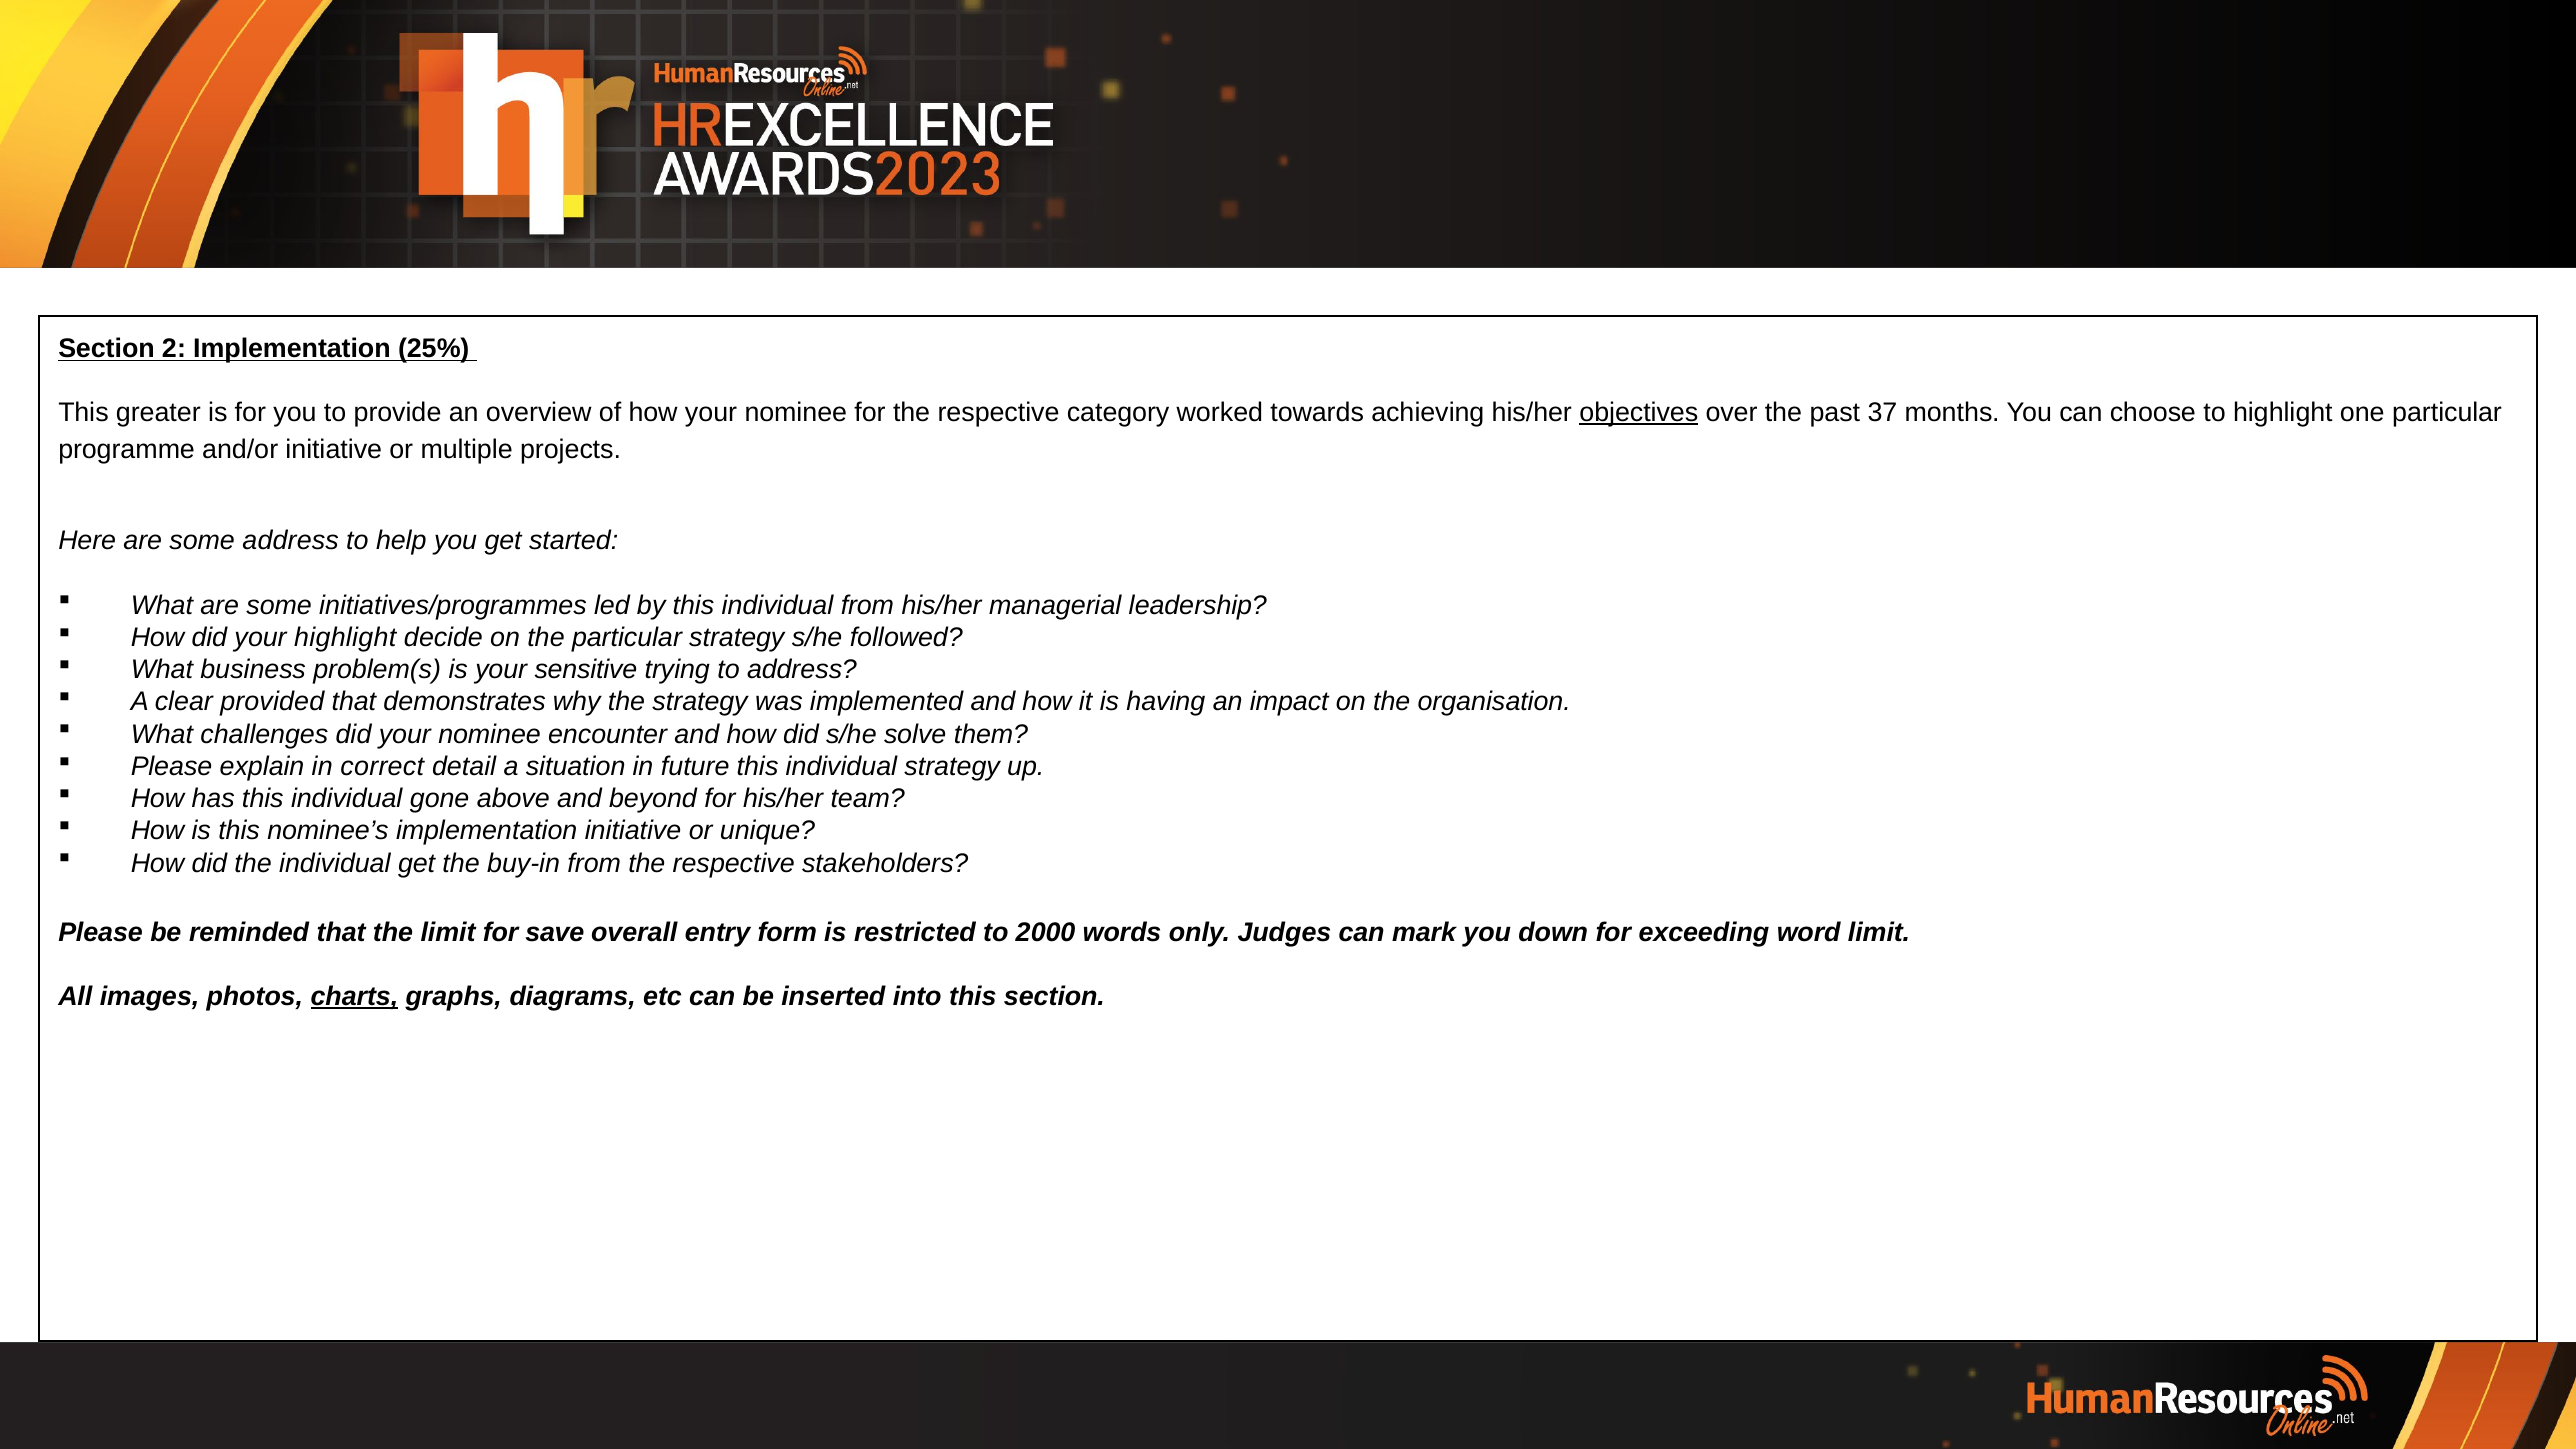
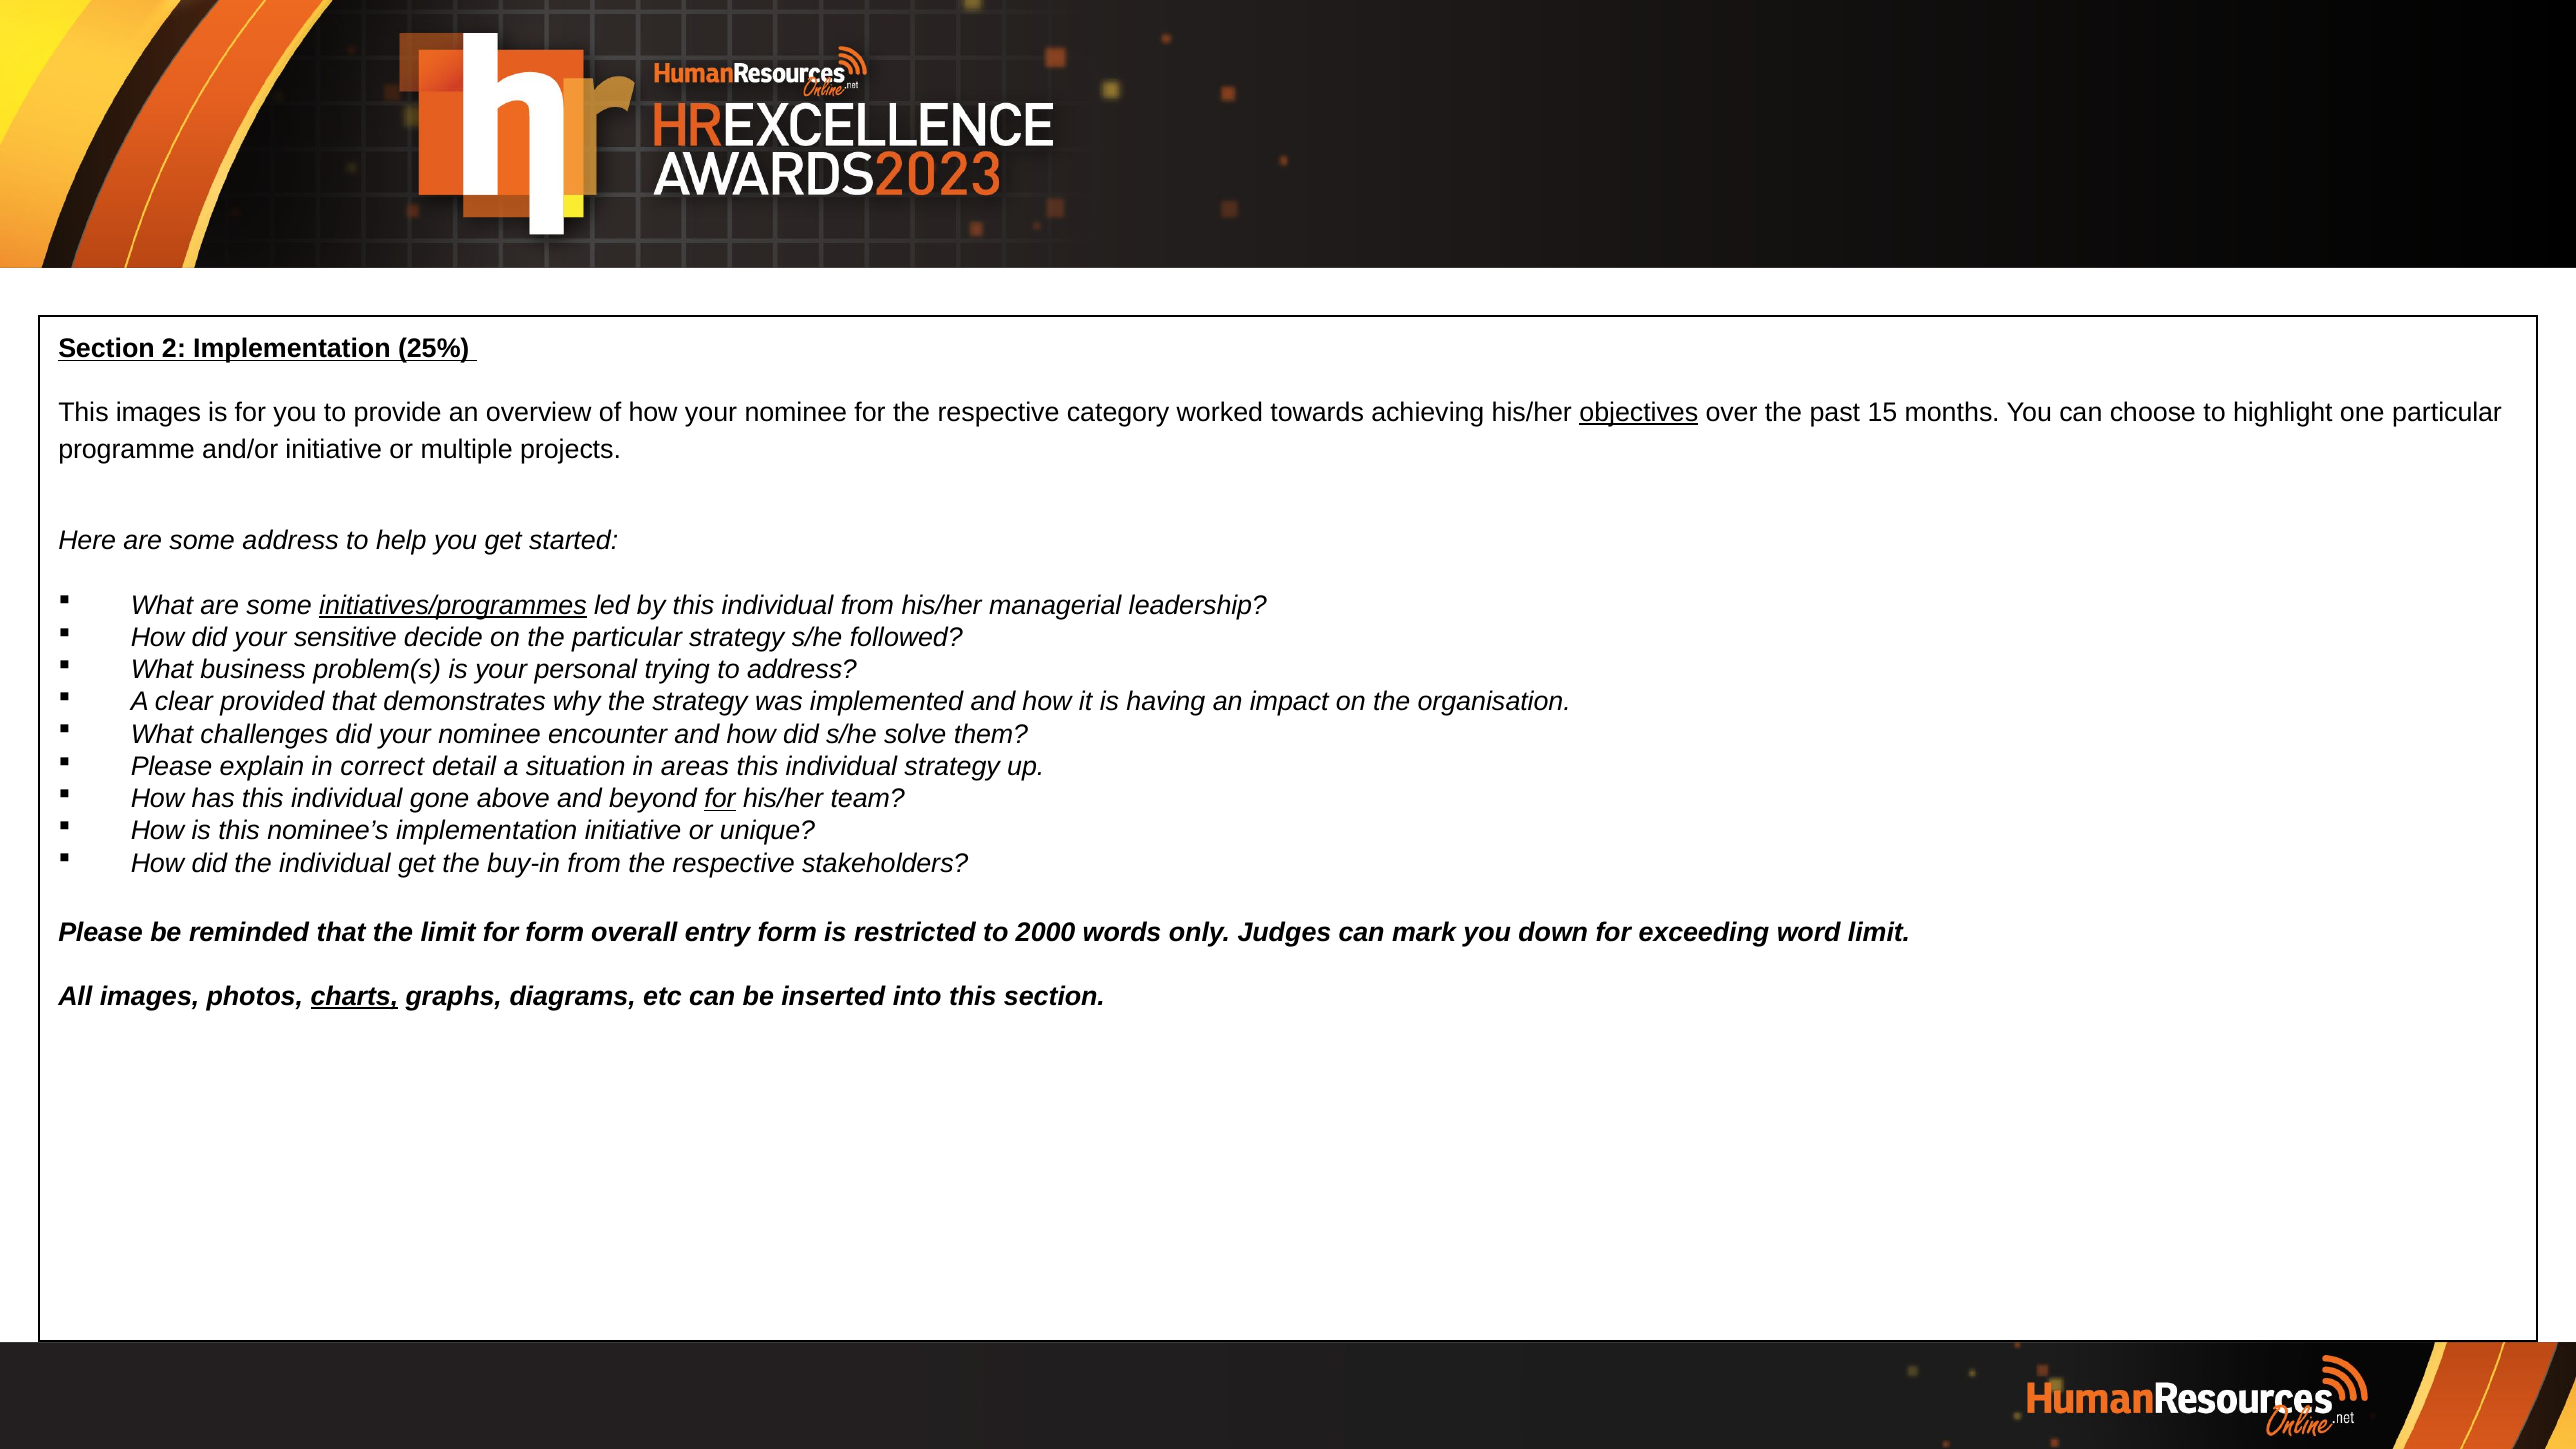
This greater: greater -> images
37: 37 -> 15
initiatives/programmes underline: none -> present
your highlight: highlight -> sensitive
sensitive: sensitive -> personal
future: future -> areas
for at (720, 799) underline: none -> present
for save: save -> form
